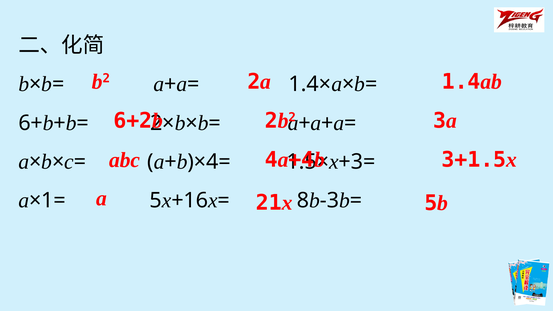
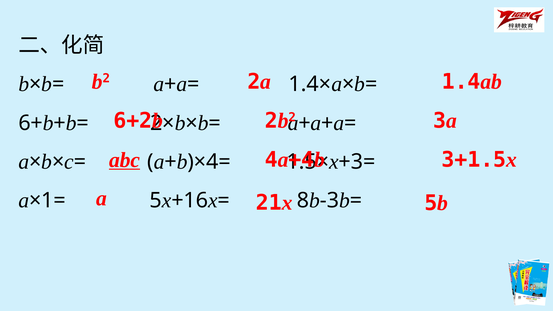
abc underline: none -> present
